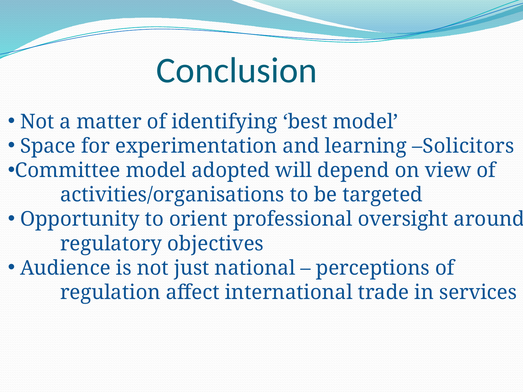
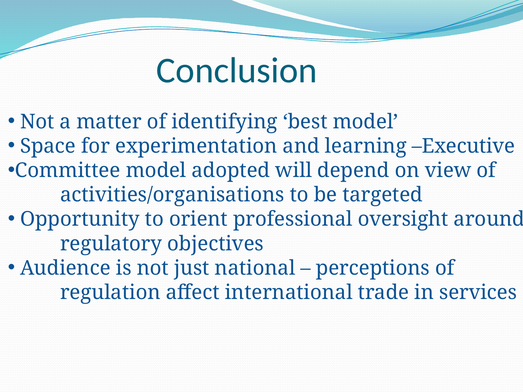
Solicitors: Solicitors -> Executive
